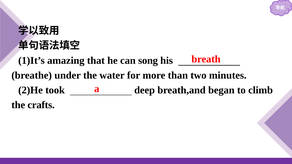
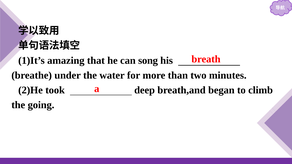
crafts: crafts -> going
